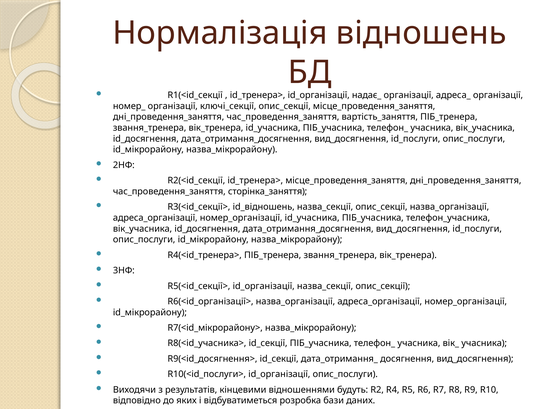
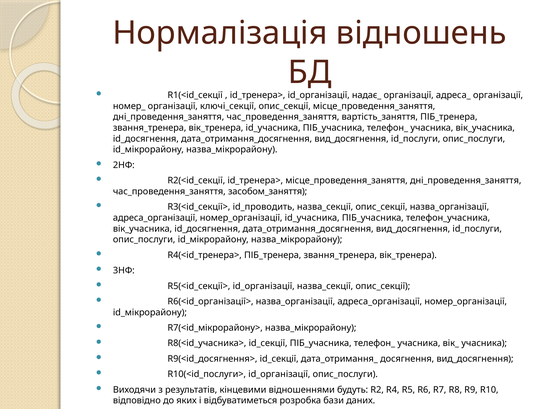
сторінка_заняття: сторінка_заняття -> засобом_заняття
id_відношень: id_відношень -> id_проводить
